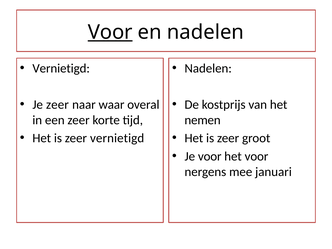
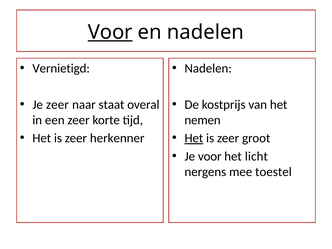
waar: waar -> staat
zeer vernietigd: vernietigd -> herkenner
Het at (194, 138) underline: none -> present
het voor: voor -> licht
januari: januari -> toestel
